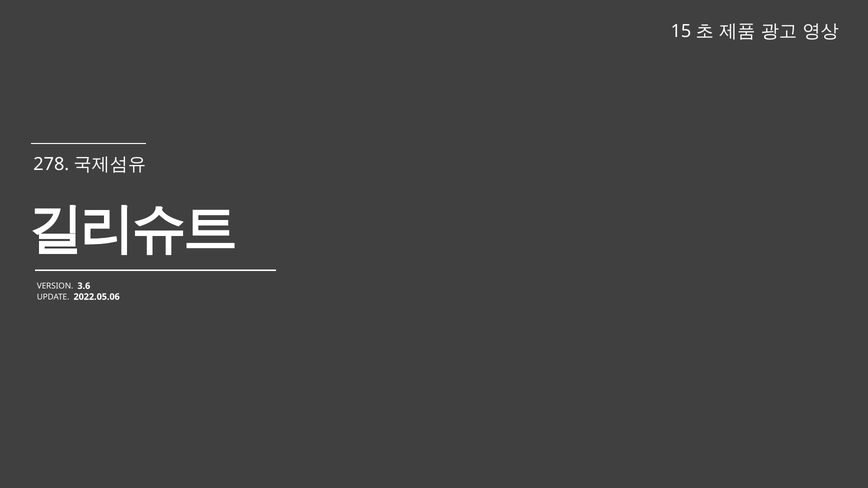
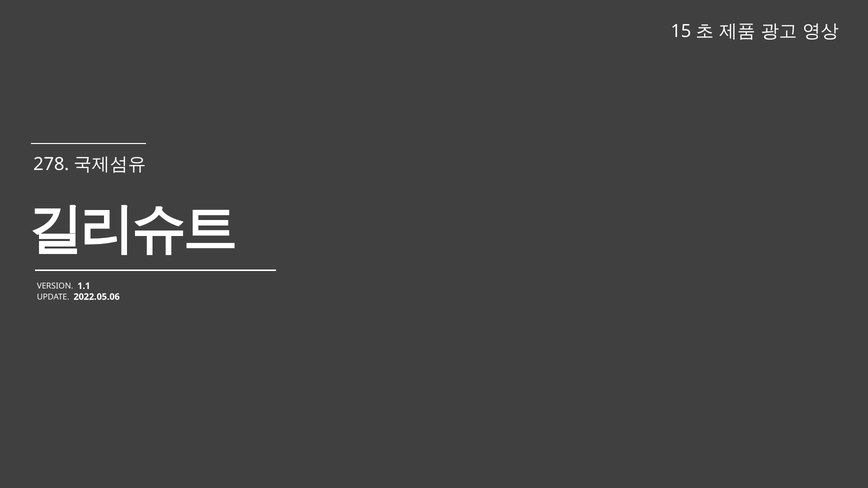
3.6: 3.6 -> 1.1
